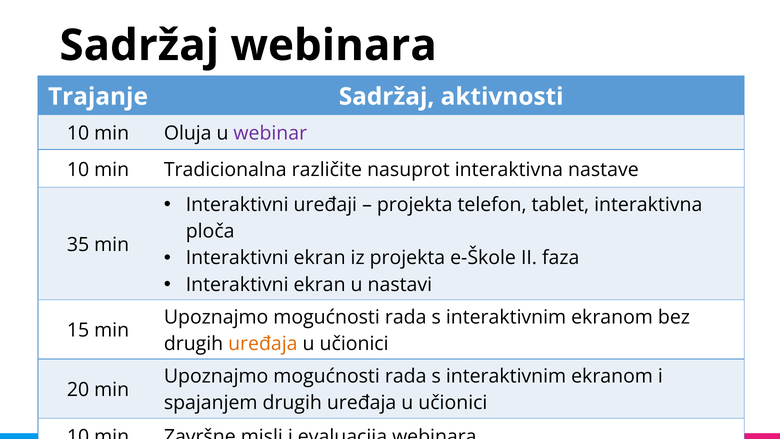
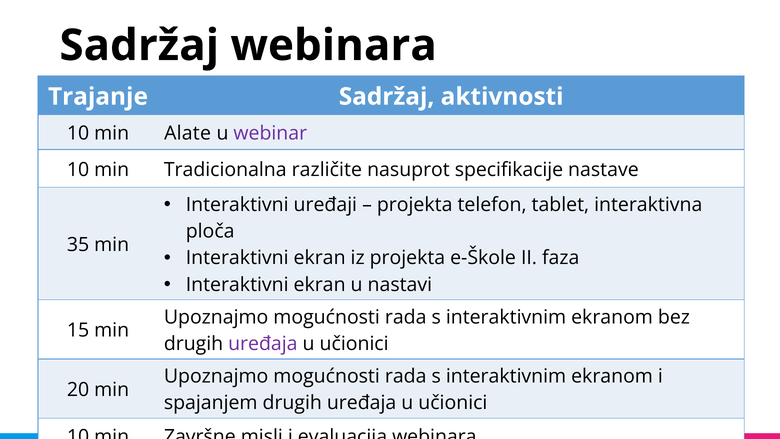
Oluja: Oluja -> Alate
nasuprot interaktivna: interaktivna -> specifikacije
uređaja at (263, 344) colour: orange -> purple
